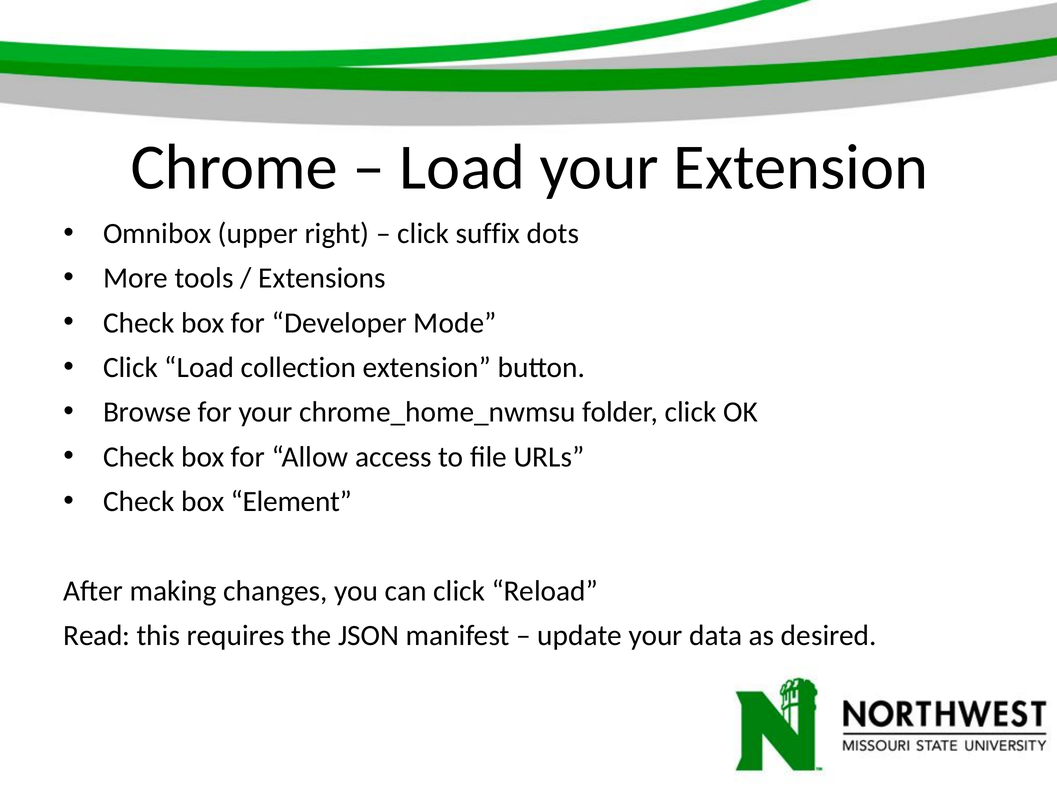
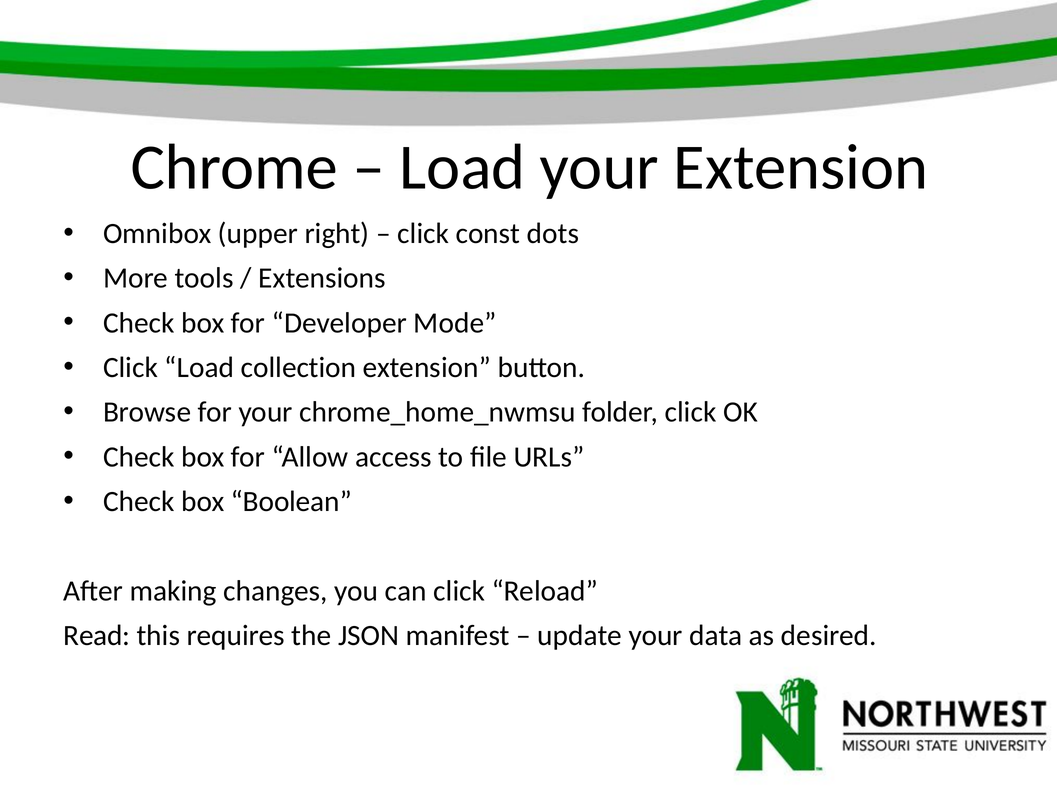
suffix: suffix -> const
Element: Element -> Boolean
